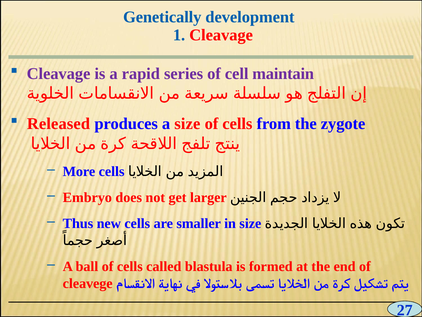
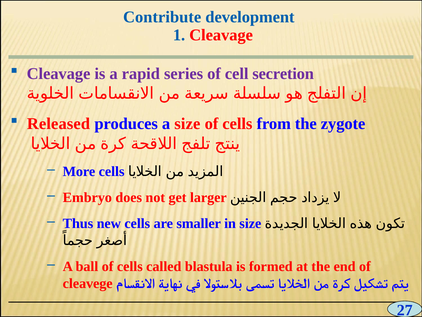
Genetically: Genetically -> Contribute
maintain: maintain -> secretion
